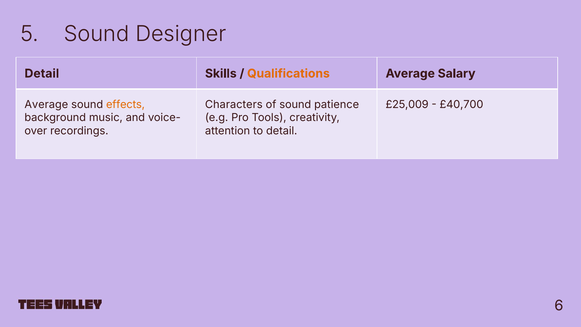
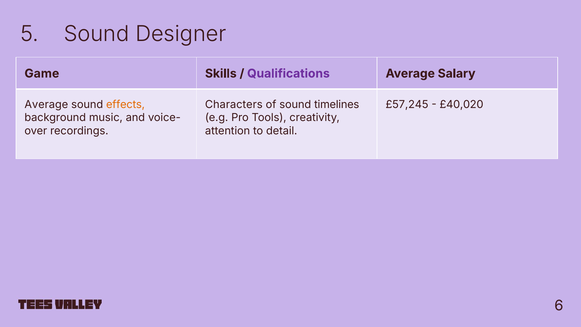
Detail at (42, 73): Detail -> Game
Qualifications colour: orange -> purple
patience: patience -> timelines
£25,009: £25,009 -> £57,245
£40,700: £40,700 -> £40,020
